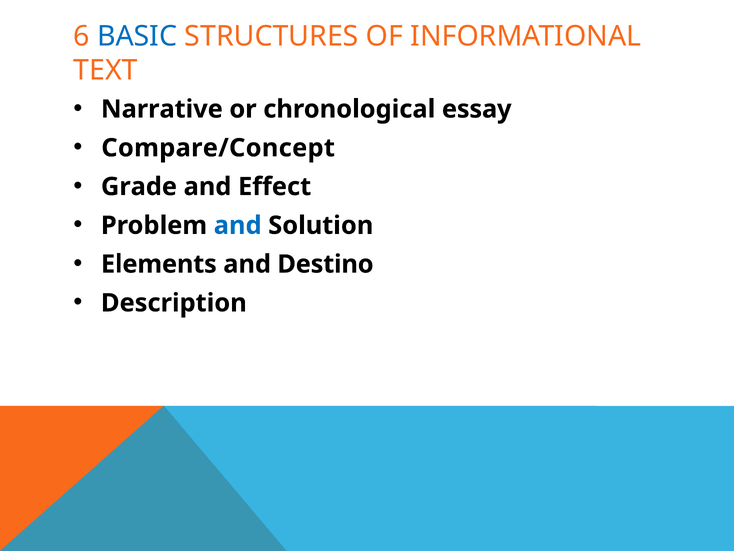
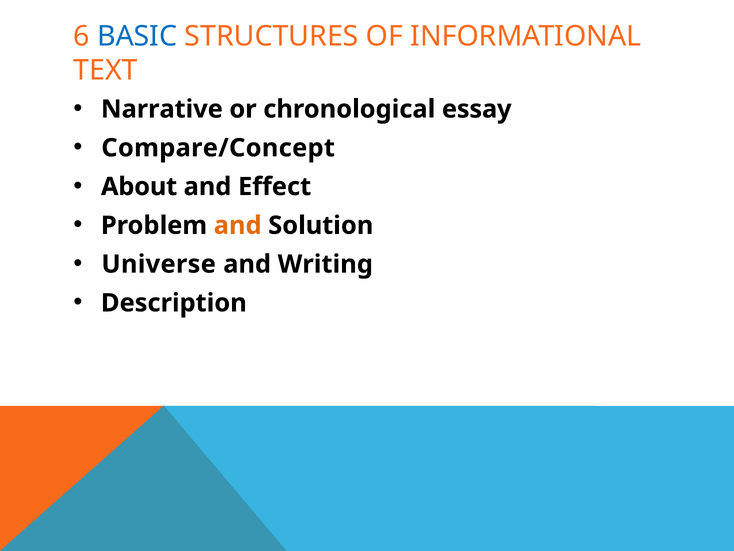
Grade: Grade -> About
and at (238, 225) colour: blue -> orange
Elements: Elements -> Universe
Destino: Destino -> Writing
